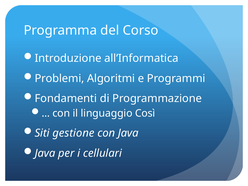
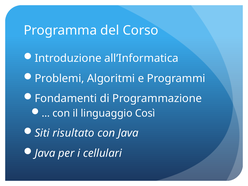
gestione: gestione -> risultato
